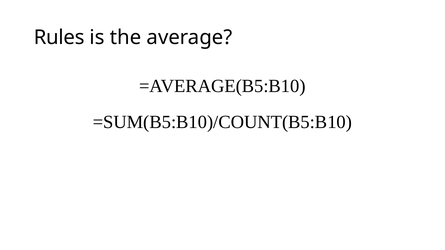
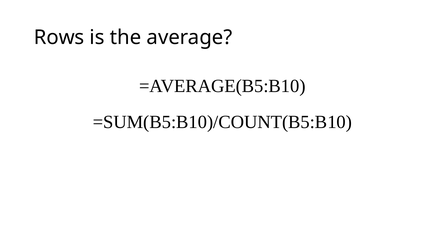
Rules: Rules -> Rows
